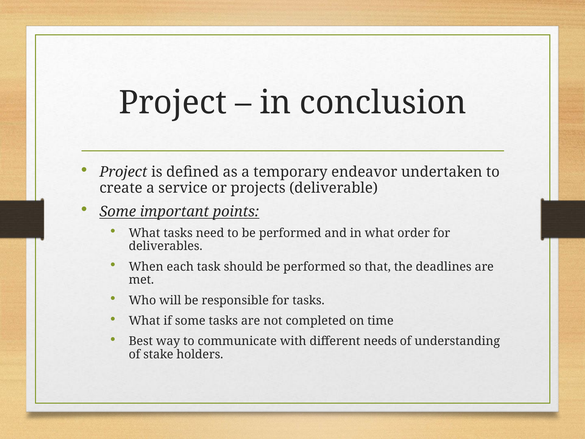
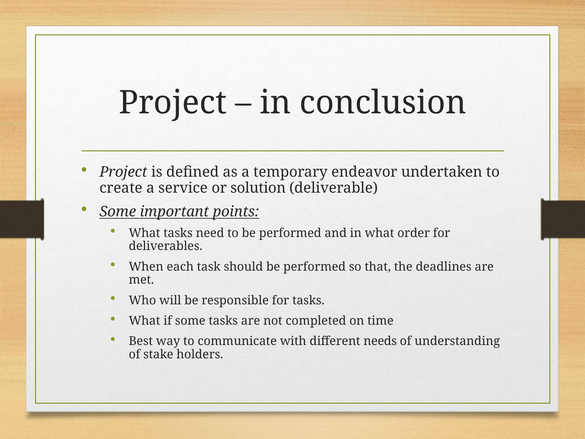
projects: projects -> solution
